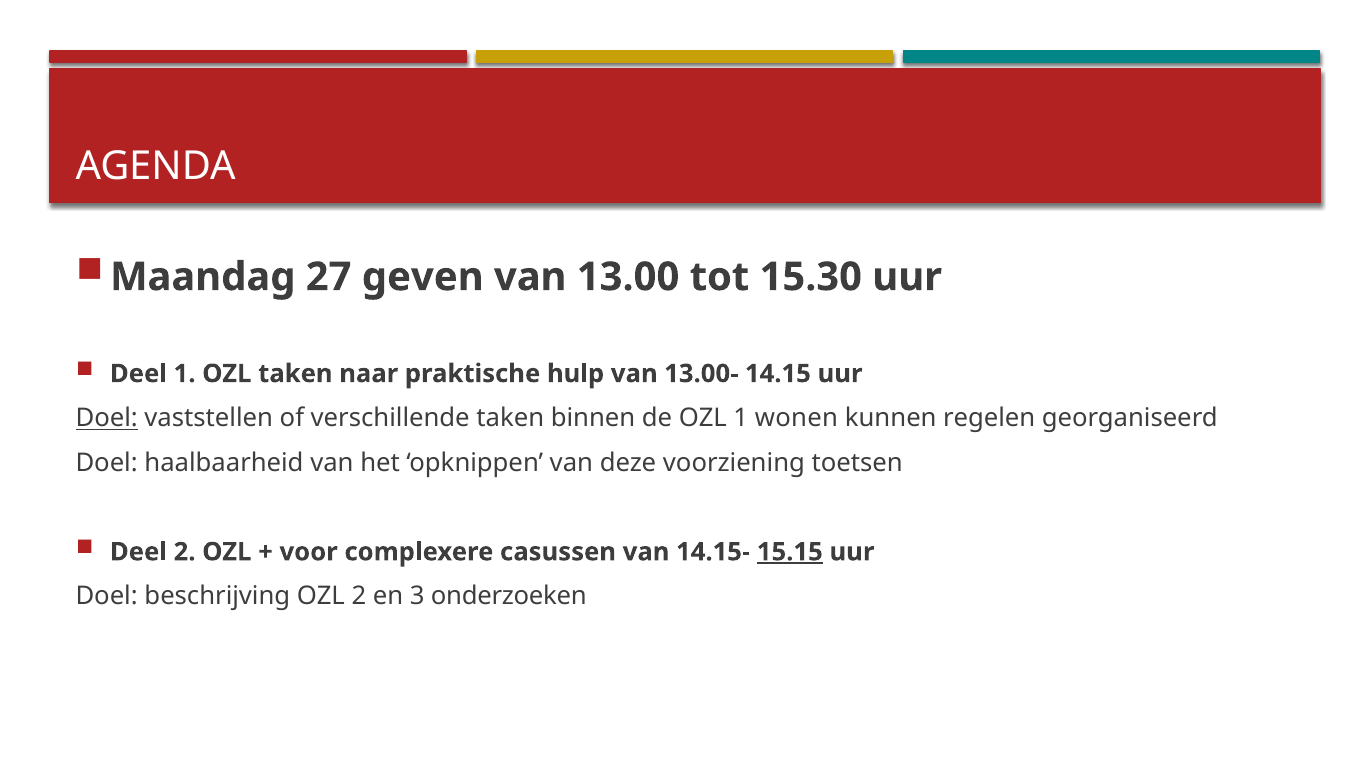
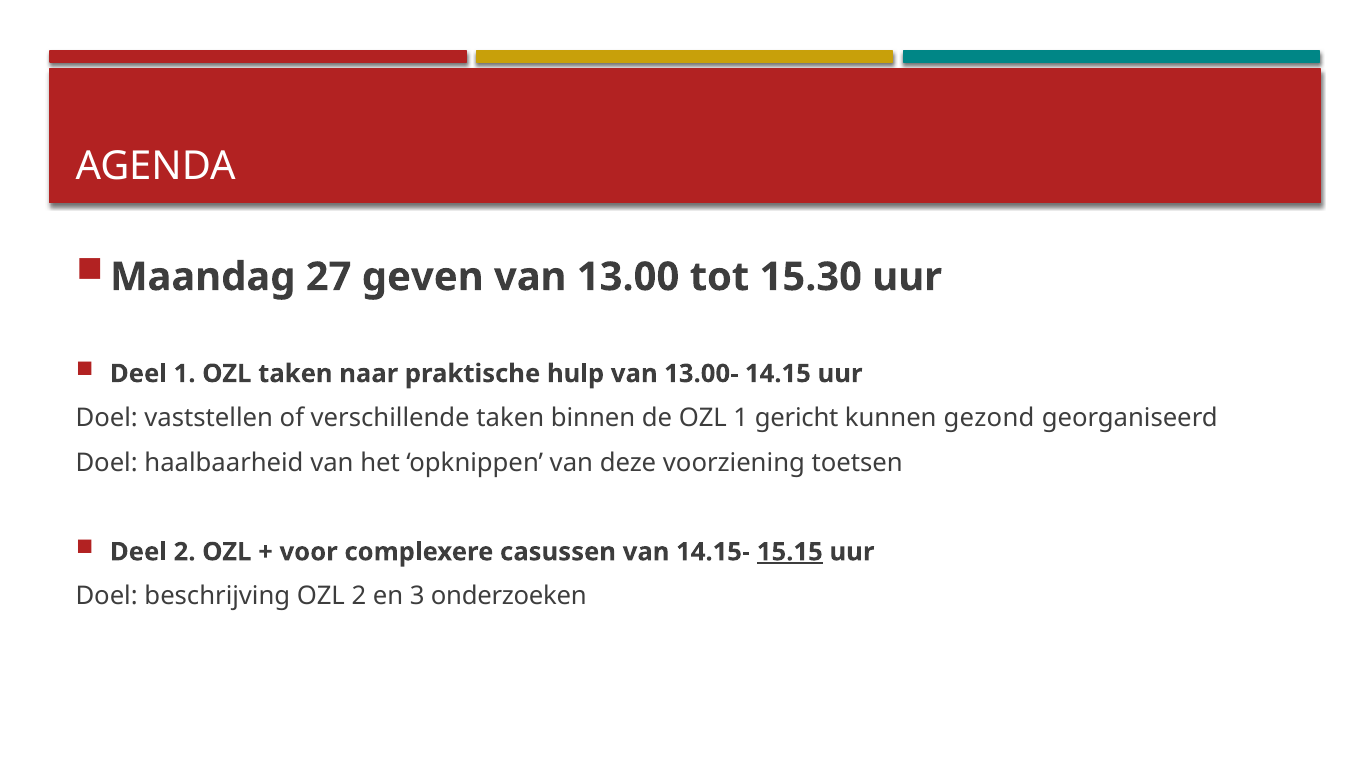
Doel at (107, 418) underline: present -> none
wonen: wonen -> gericht
regelen: regelen -> gezond
